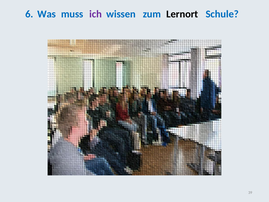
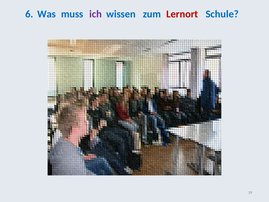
Lernort colour: black -> red
